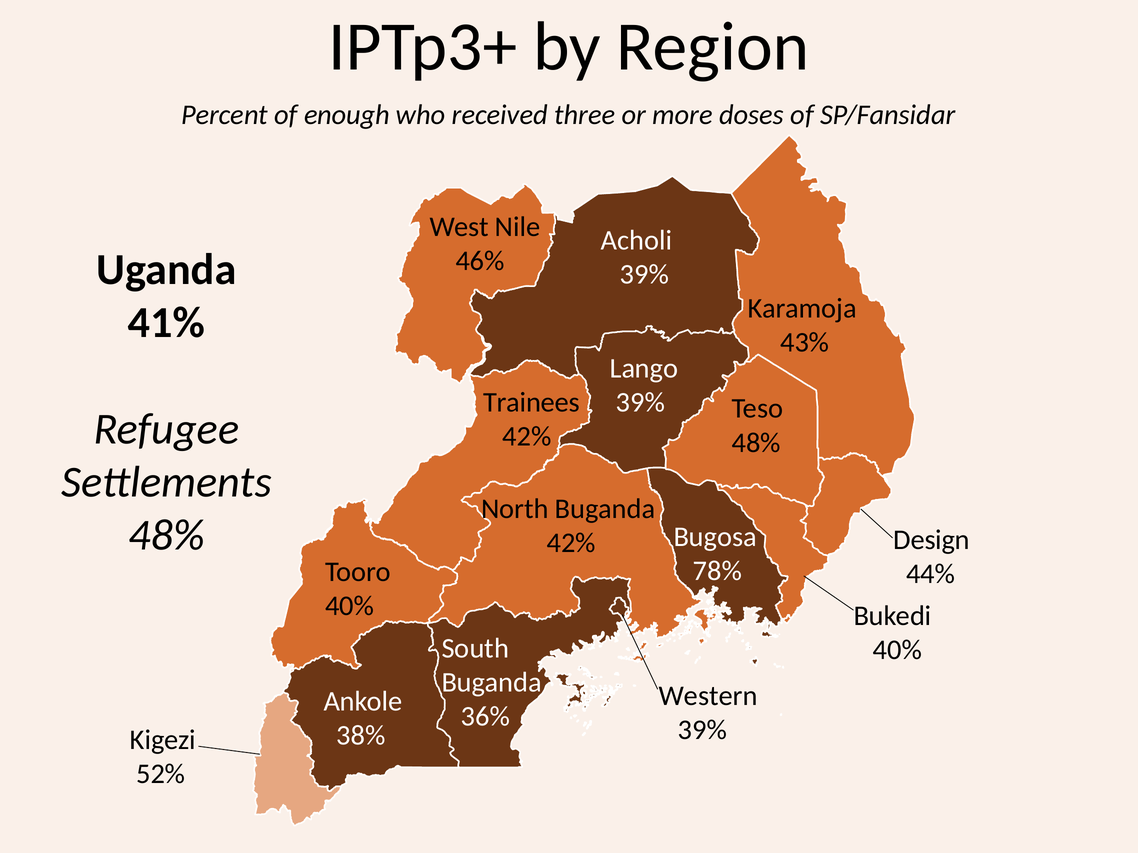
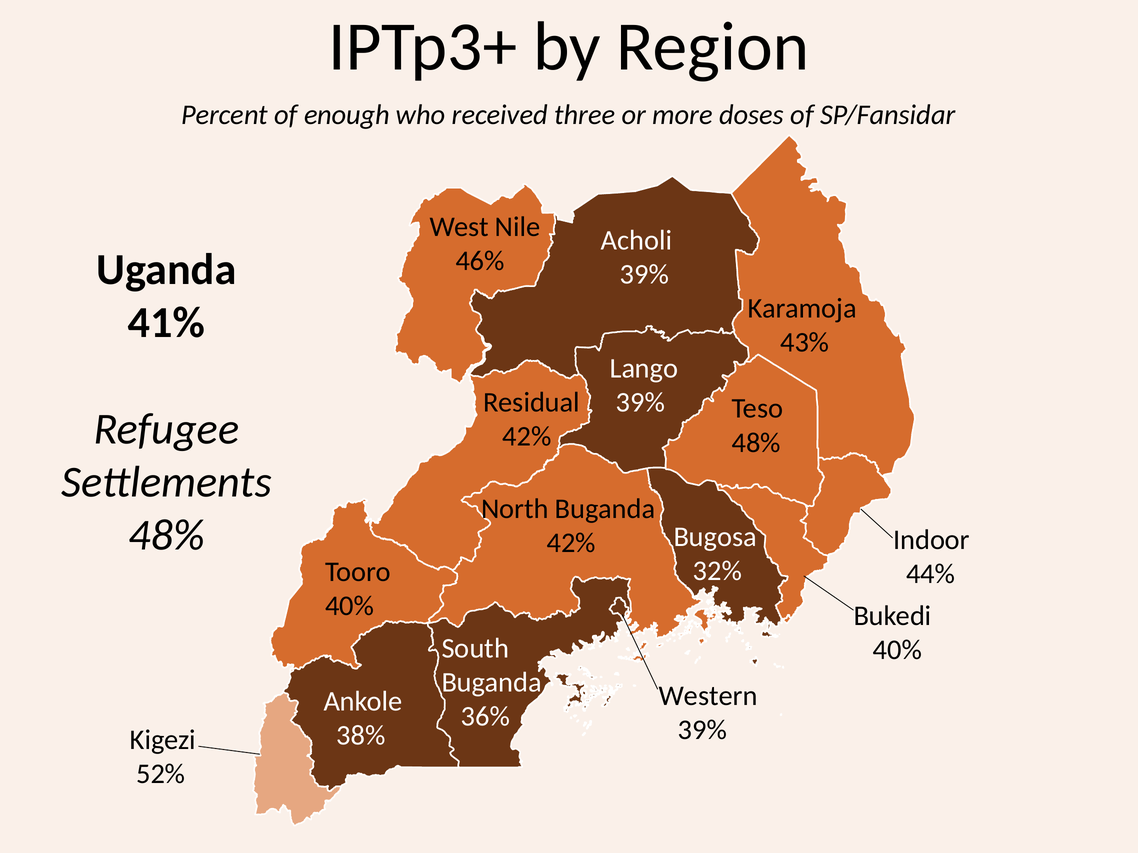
Trainees: Trainees -> Residual
Design: Design -> Indoor
78%: 78% -> 32%
